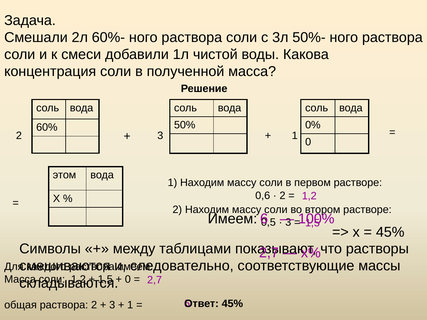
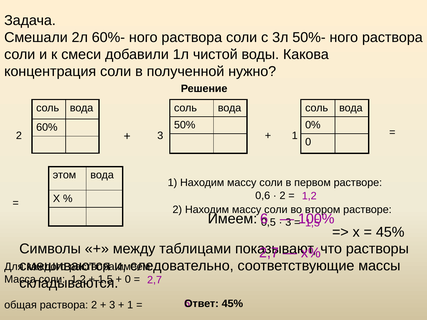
полученной масса: масса -> нужно
